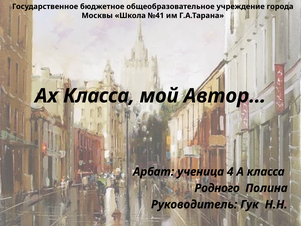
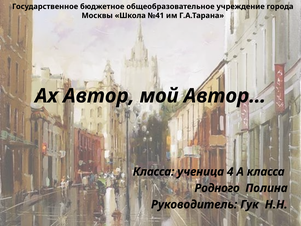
Ах Класса: Класса -> Автор
Арбат at (154, 172): Арбат -> Класса
